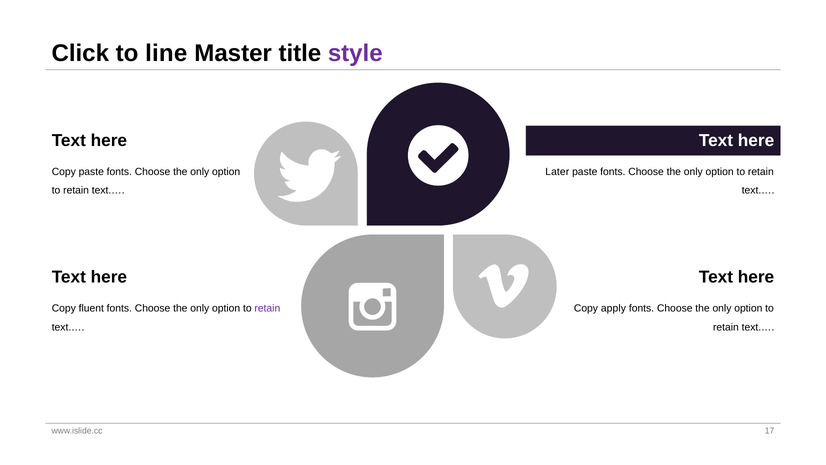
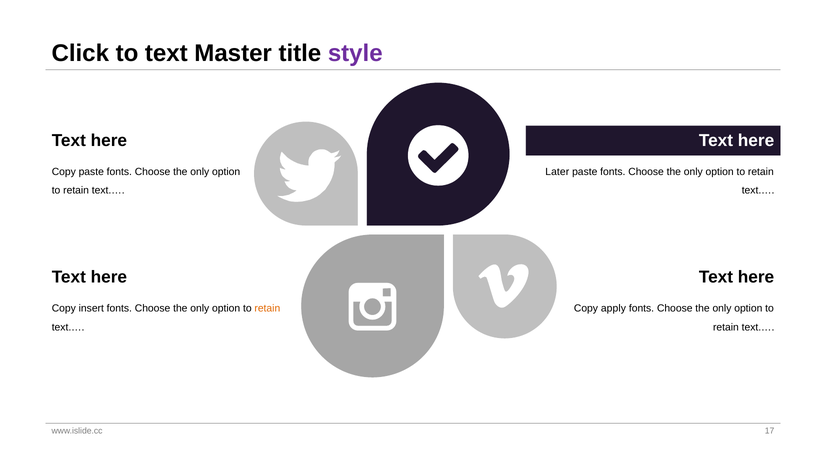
to line: line -> text
fluent: fluent -> insert
retain at (267, 308) colour: purple -> orange
